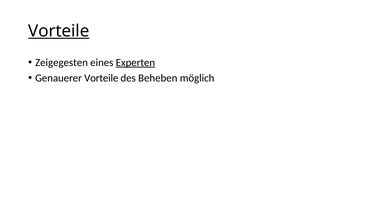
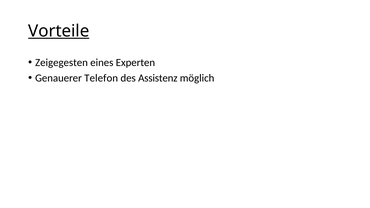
Experten underline: present -> none
Genauerer Vorteile: Vorteile -> Telefon
Beheben: Beheben -> Assistenz
